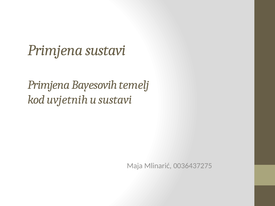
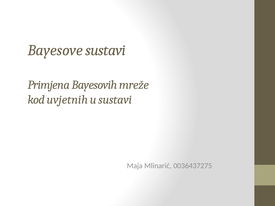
Primjena at (55, 50): Primjena -> Bayesove
temelj: temelj -> mreže
